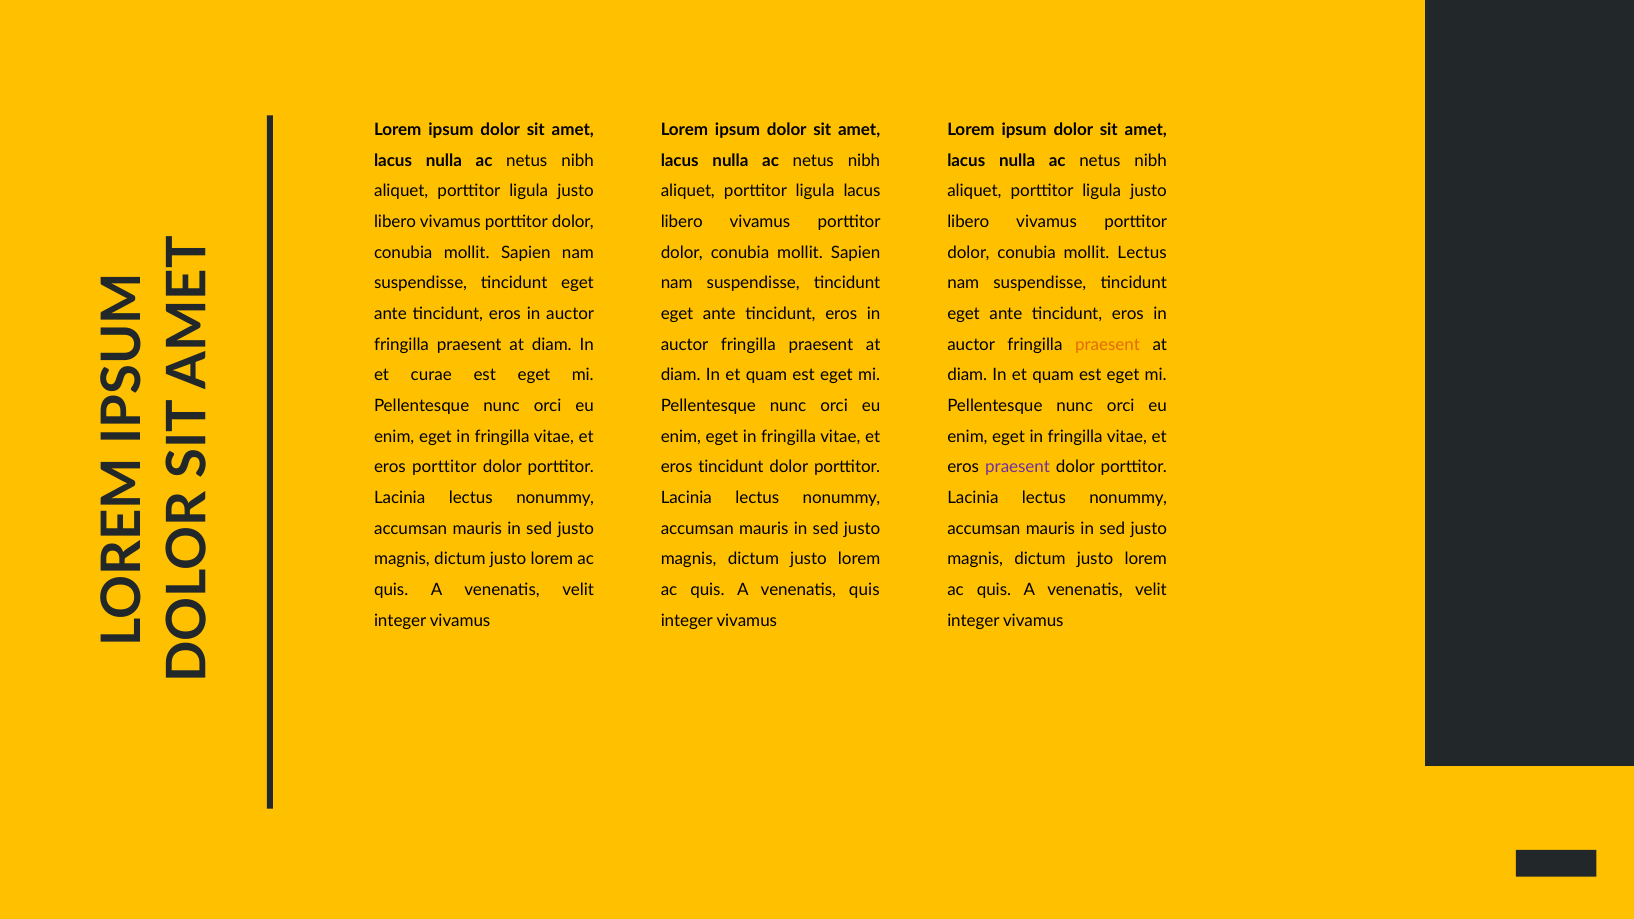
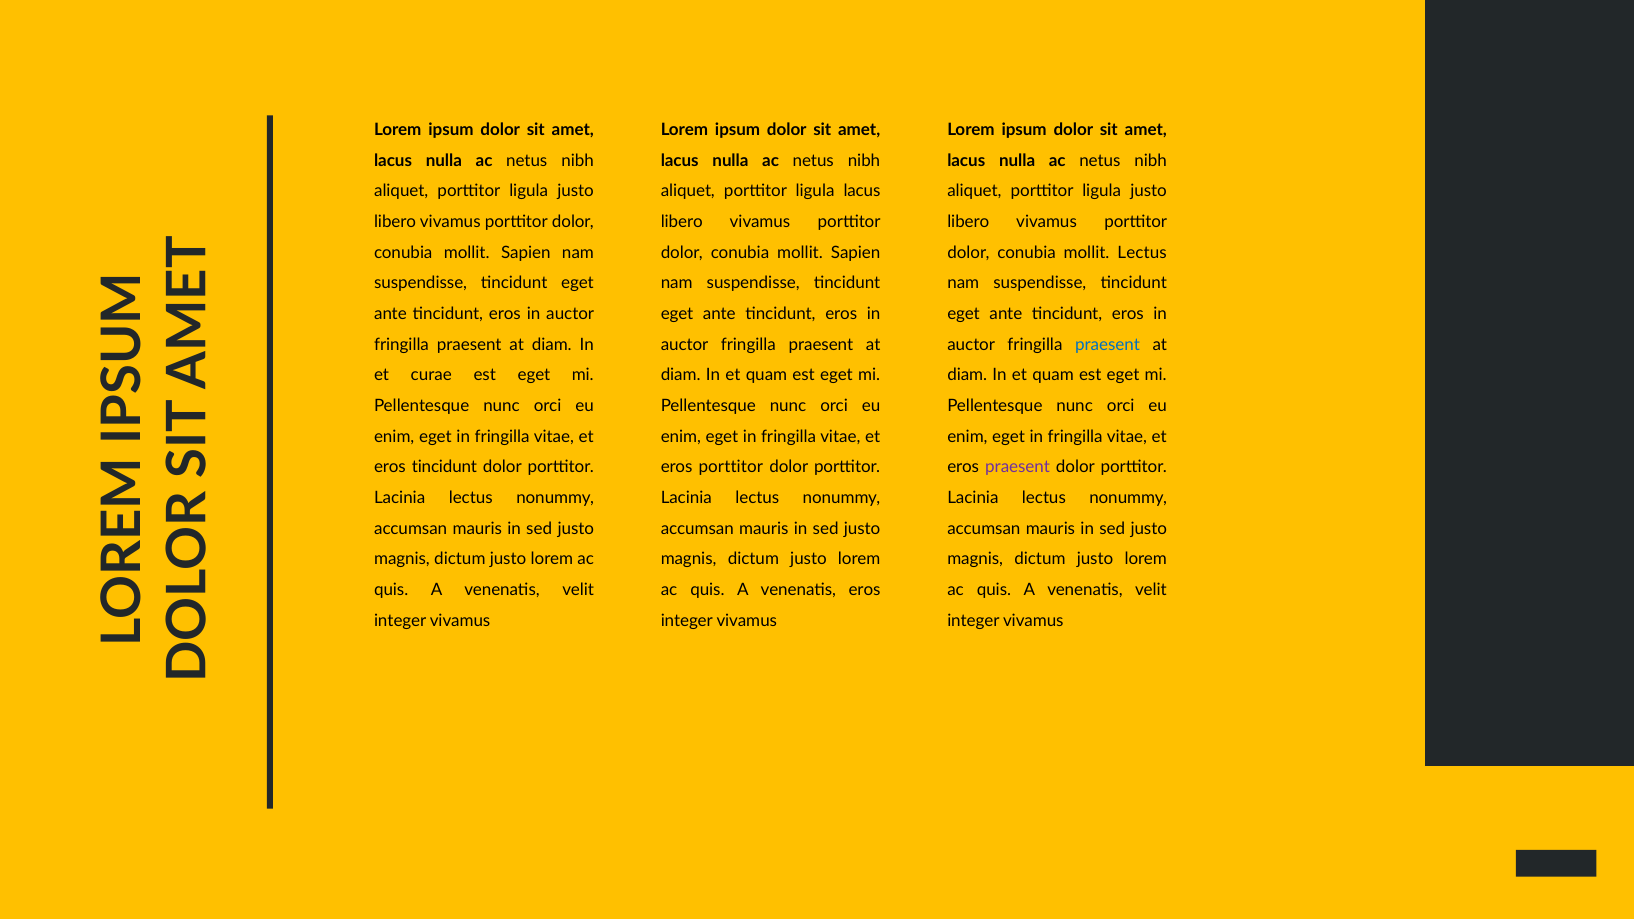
praesent at (1108, 345) colour: orange -> blue
eros porttitor: porttitor -> tincidunt
eros tincidunt: tincidunt -> porttitor
venenatis quis: quis -> eros
